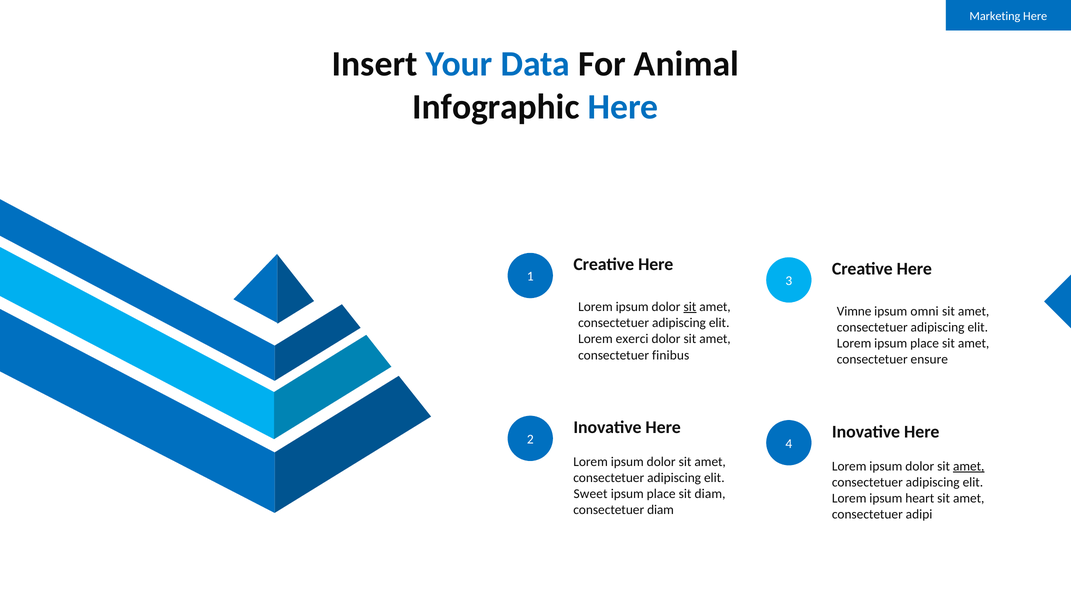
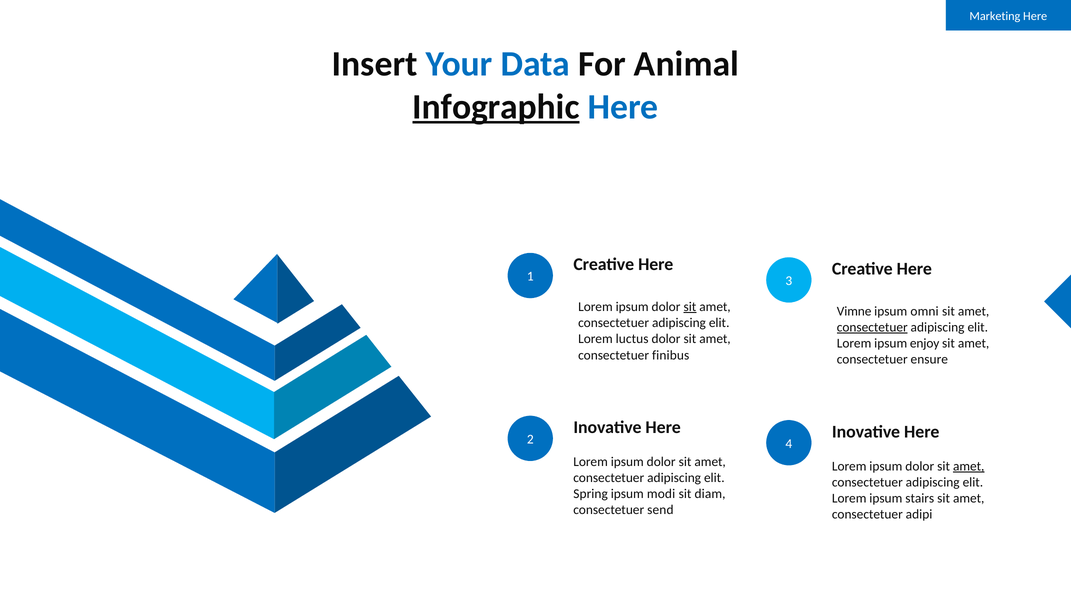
Infographic underline: none -> present
consectetuer at (872, 327) underline: none -> present
exerci: exerci -> luctus
Lorem ipsum place: place -> enjoy
Sweet: Sweet -> Spring
place at (661, 493): place -> modi
heart: heart -> stairs
consectetuer diam: diam -> send
